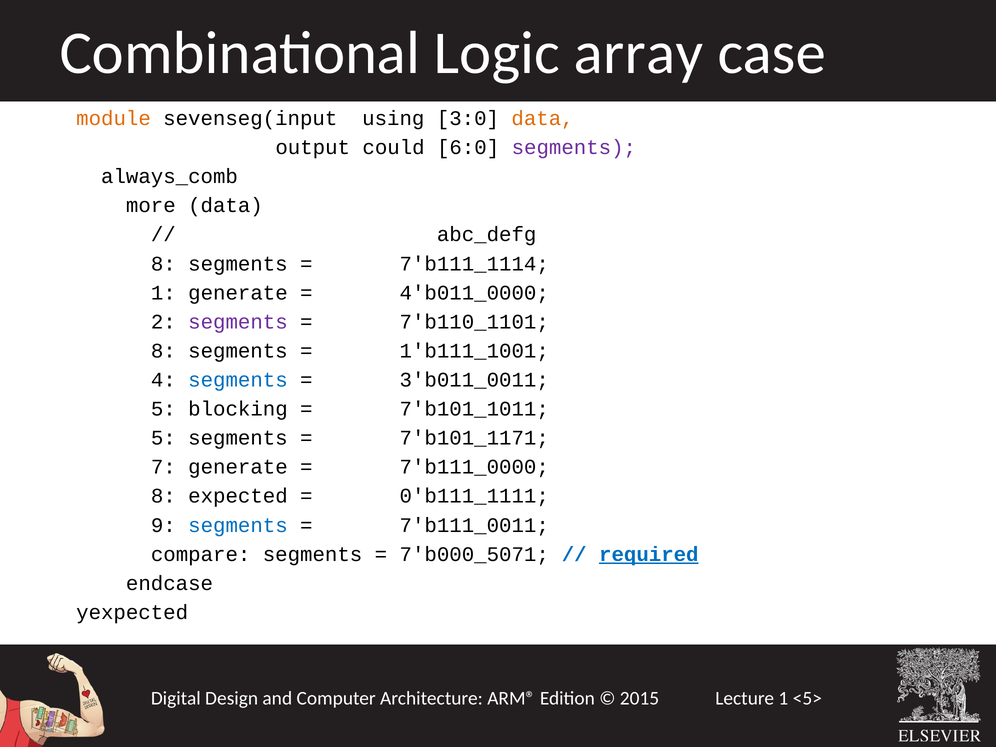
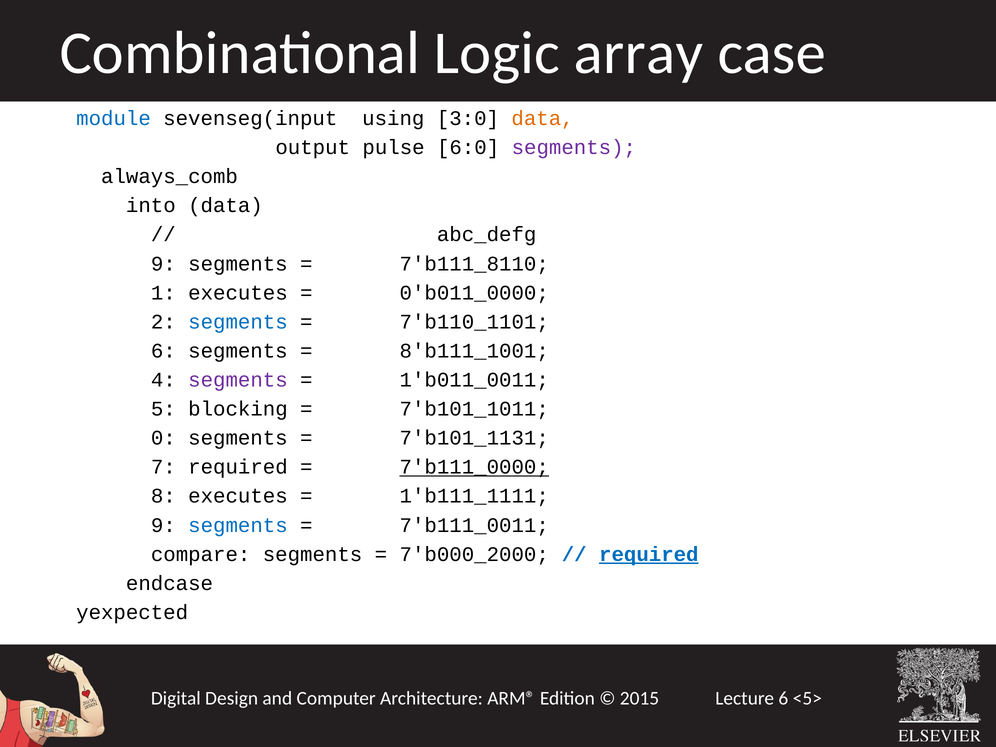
module colour: orange -> blue
could: could -> pulse
more: more -> into
8 at (163, 264): 8 -> 9
7'b111_1114: 7'b111_1114 -> 7'b111_8110
1 generate: generate -> executes
4'b011_0000: 4'b011_0000 -> 0'b011_0000
segments at (238, 322) colour: purple -> blue
8 at (163, 351): 8 -> 6
1'b111_1001: 1'b111_1001 -> 8'b111_1001
segments at (238, 380) colour: blue -> purple
3'b011_0011: 3'b011_0011 -> 1'b011_0011
5 at (163, 438): 5 -> 0
7'b101_1171: 7'b101_1171 -> 7'b101_1131
7 generate: generate -> required
7'b111_0000 underline: none -> present
8 expected: expected -> executes
0'b111_1111: 0'b111_1111 -> 1'b111_1111
7'b000_5071: 7'b000_5071 -> 7'b000_2000
1 at (783, 698): 1 -> 6
